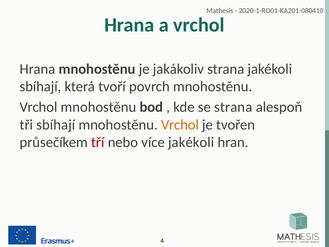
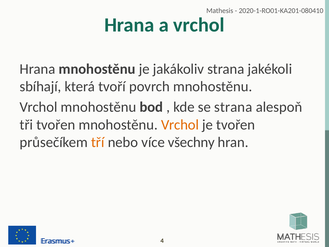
tři sbíhají: sbíhají -> tvořen
tří colour: red -> orange
více jakékoli: jakékoli -> všechny
